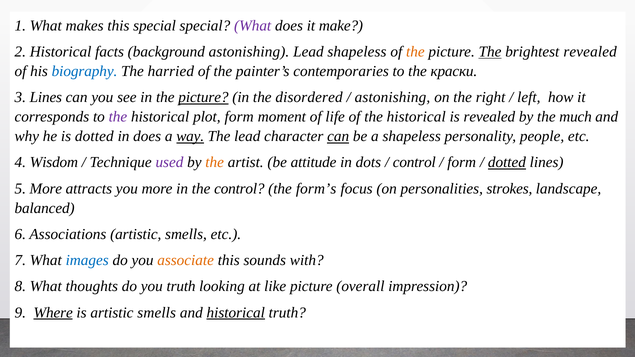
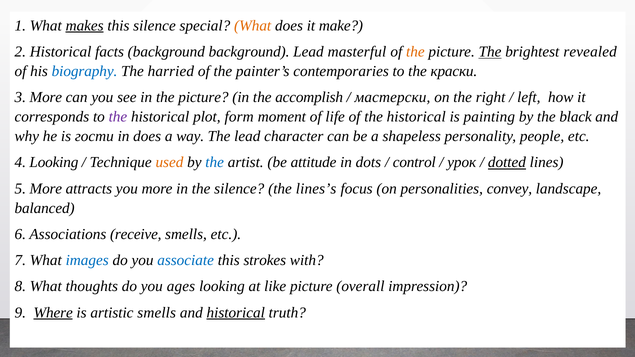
makes underline: none -> present
this special: special -> silence
What at (253, 26) colour: purple -> orange
background astonishing: astonishing -> background
Lead shapeless: shapeless -> masterful
3 Lines: Lines -> More
picture at (203, 97) underline: present -> none
disordered: disordered -> accomplish
astonishing at (392, 97): astonishing -> мастерски
is revealed: revealed -> painting
much: much -> black
is dotted: dotted -> гости
way underline: present -> none
can at (338, 136) underline: present -> none
4 Wisdom: Wisdom -> Looking
used colour: purple -> orange
the at (215, 163) colour: orange -> blue
form at (462, 163): form -> урок
the control: control -> silence
form’s: form’s -> lines’s
strokes: strokes -> convey
Associations artistic: artistic -> receive
associate colour: orange -> blue
sounds: sounds -> strokes
you truth: truth -> ages
